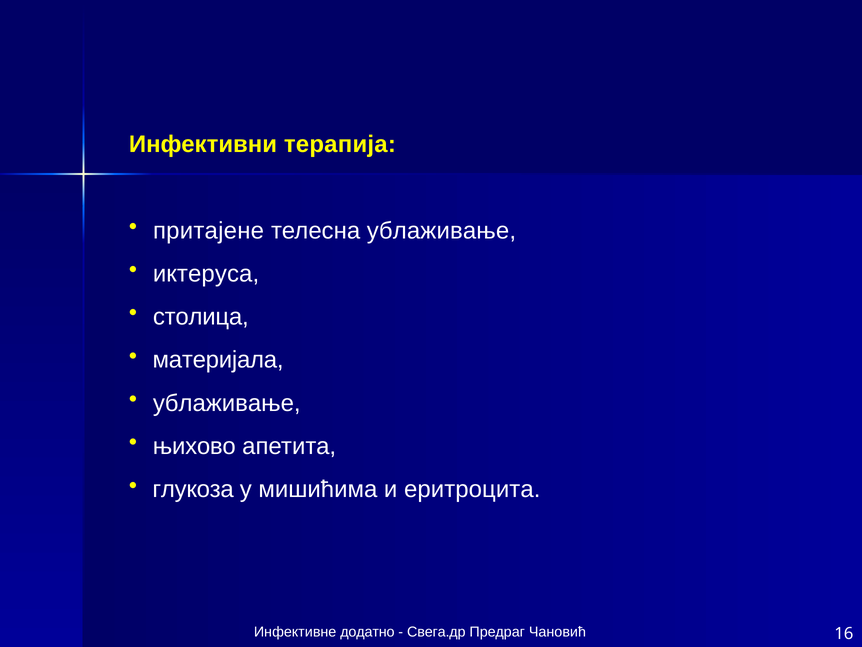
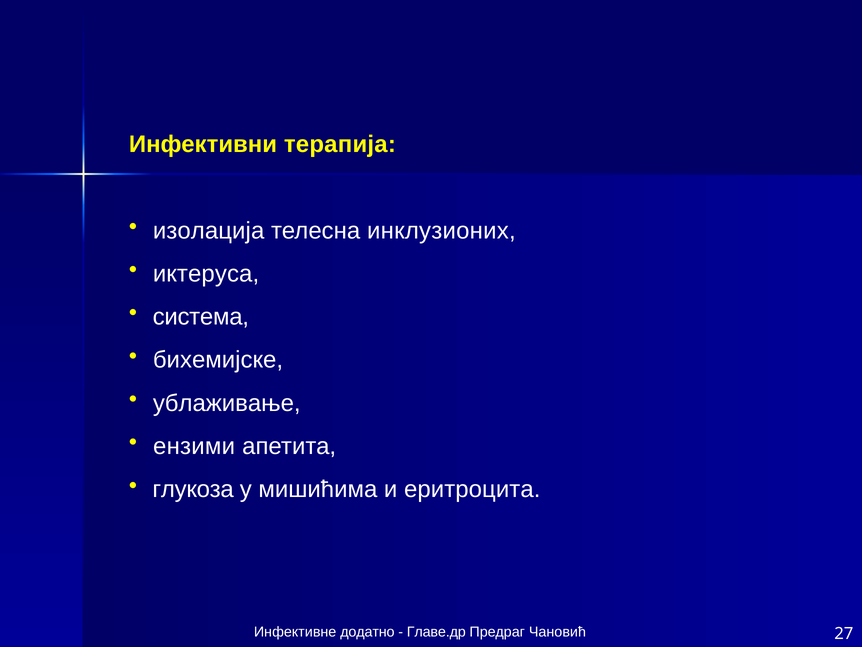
притајене: притајене -> изолација
телесна ублаживање: ублаживање -> инклузионих
столица: столица -> система
материјала: материјала -> бихемијске
њихово: њихово -> ензими
Свега.др: Свега.др -> Главе.др
16: 16 -> 27
